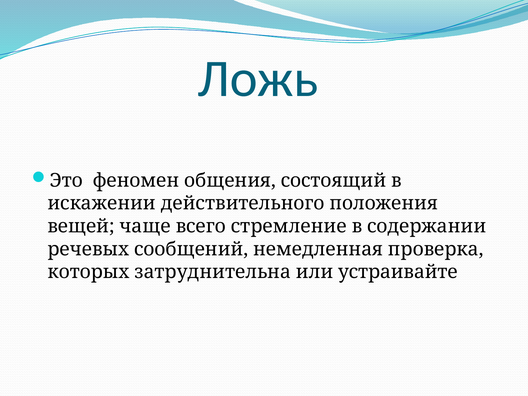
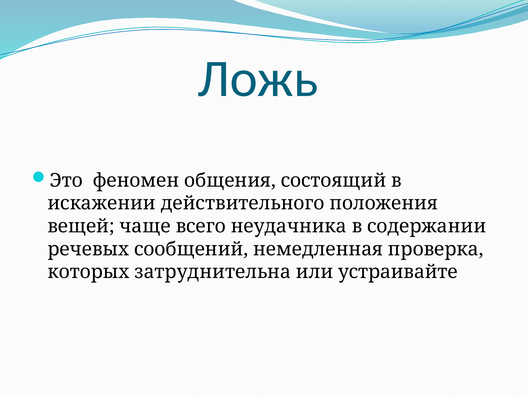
стремление: стремление -> неудачника
